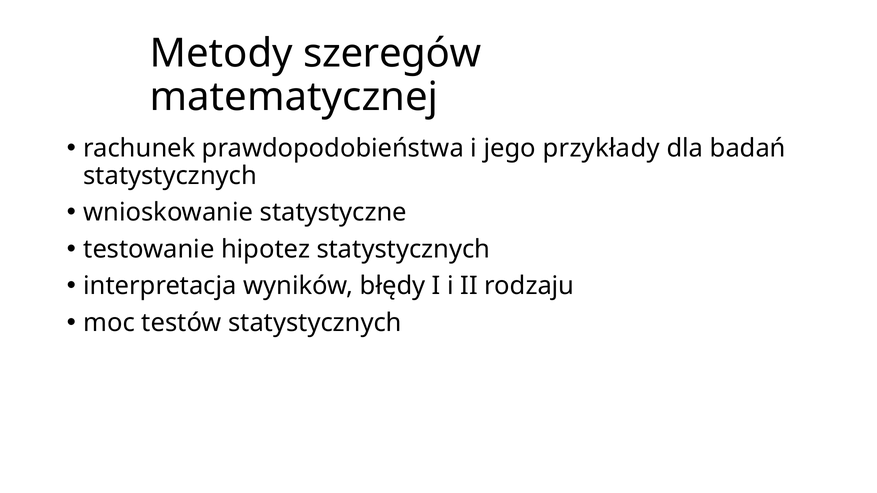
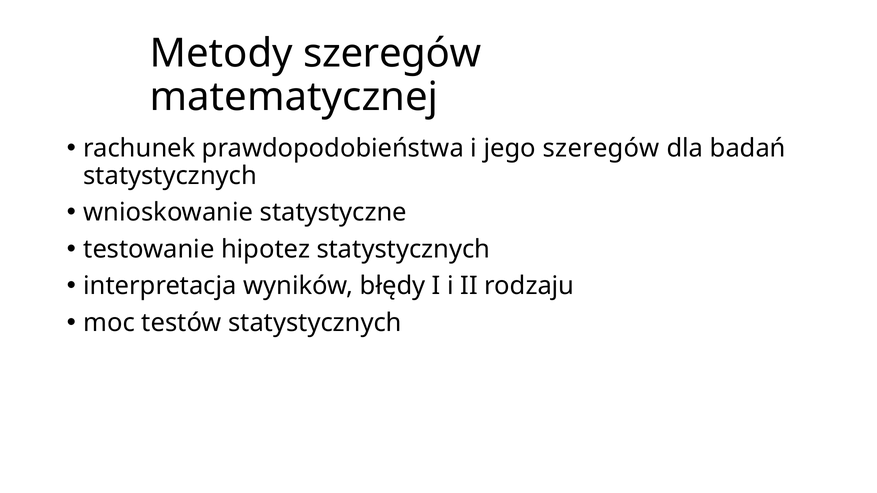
jego przykłady: przykłady -> szeregów
